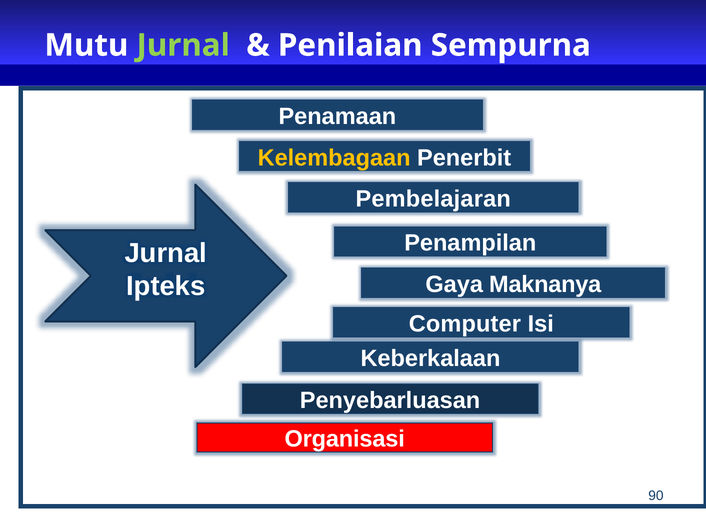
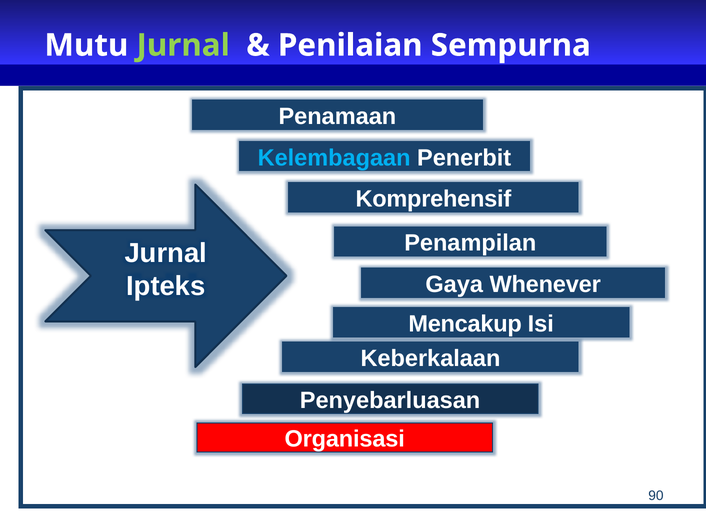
Kelembagaan colour: yellow -> light blue
Pembelajaran: Pembelajaran -> Komprehensif
Maknanya: Maknanya -> Whenever
Computer: Computer -> Mencakup
